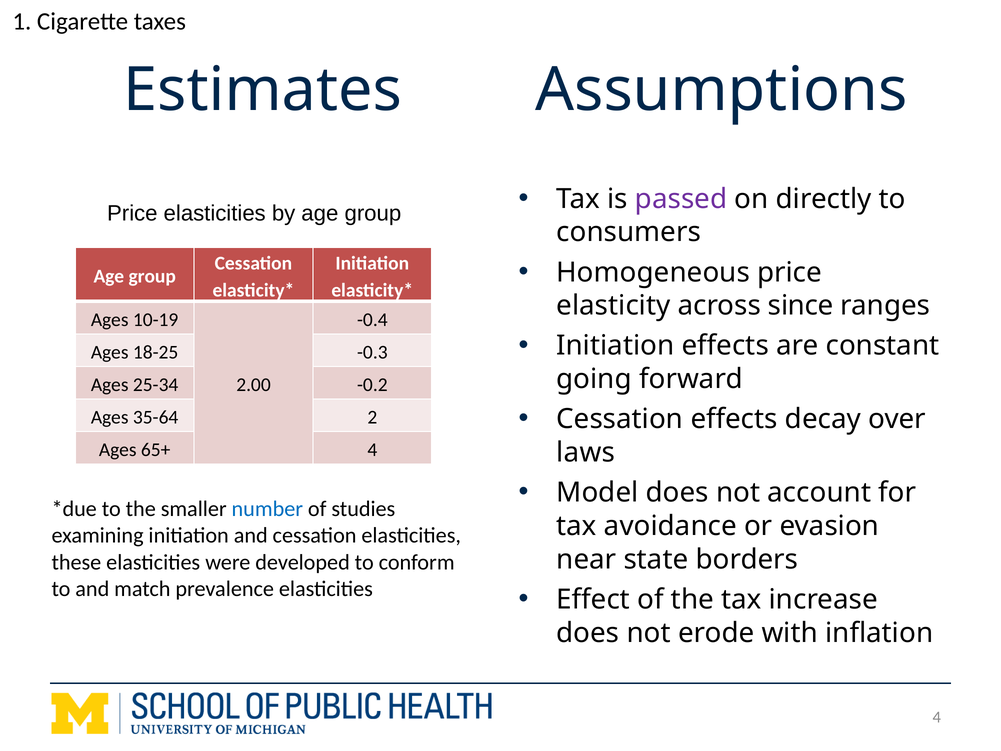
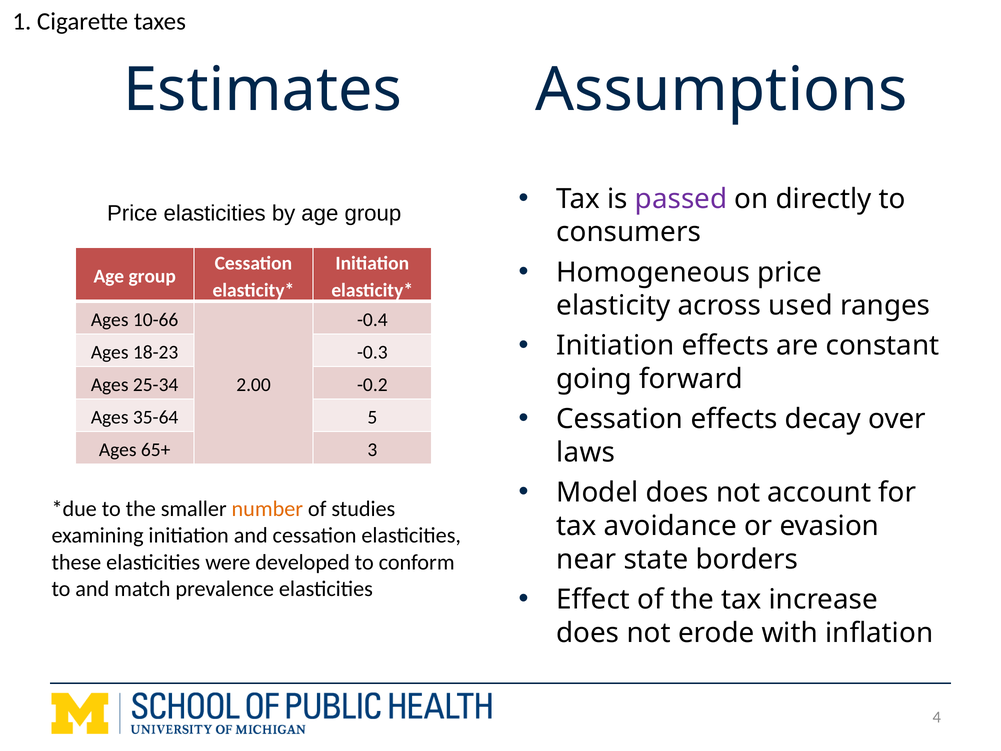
since: since -> used
10-19: 10-19 -> 10-66
18-25: 18-25 -> 18-23
2: 2 -> 5
65+ 4: 4 -> 3
number colour: blue -> orange
